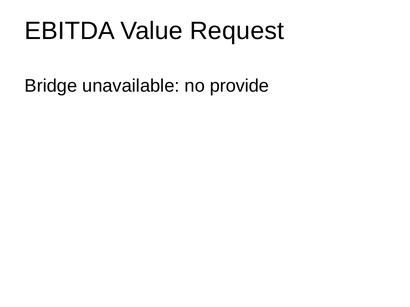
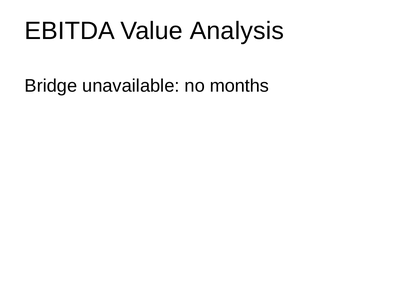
Request: Request -> Analysis
provide: provide -> months
